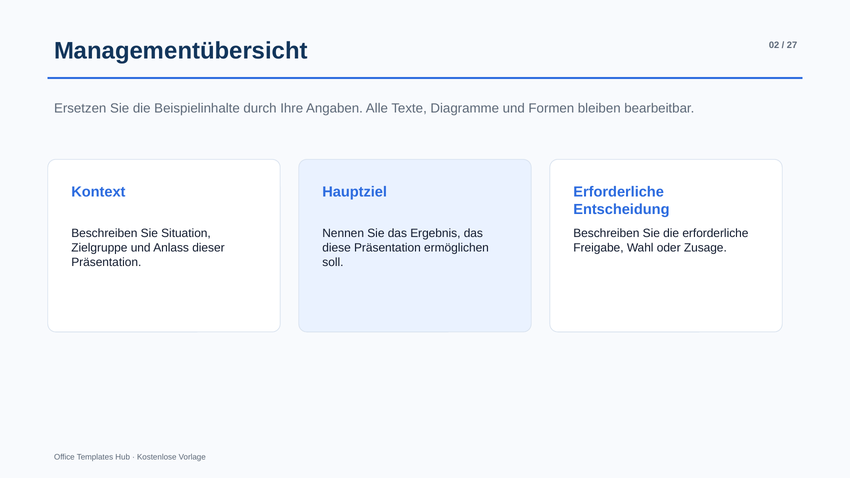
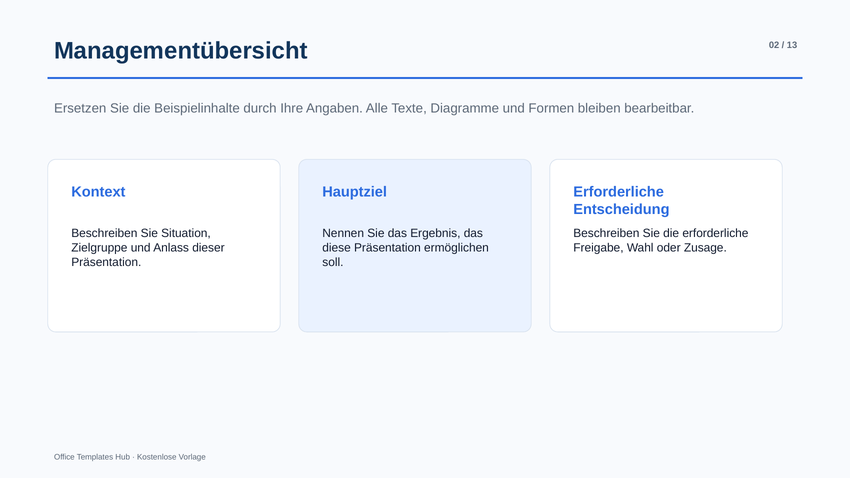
27: 27 -> 13
